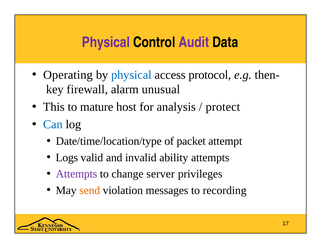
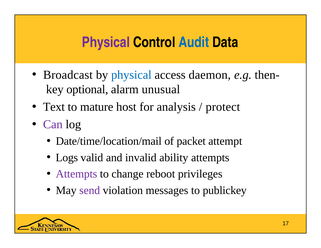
Audit colour: purple -> blue
Operating: Operating -> Broadcast
protocol: protocol -> daemon
firewall: firewall -> optional
This: This -> Text
Can colour: blue -> purple
Date/time/location/type: Date/time/location/type -> Date/time/location/mail
server: server -> reboot
send colour: orange -> purple
recording: recording -> publickey
